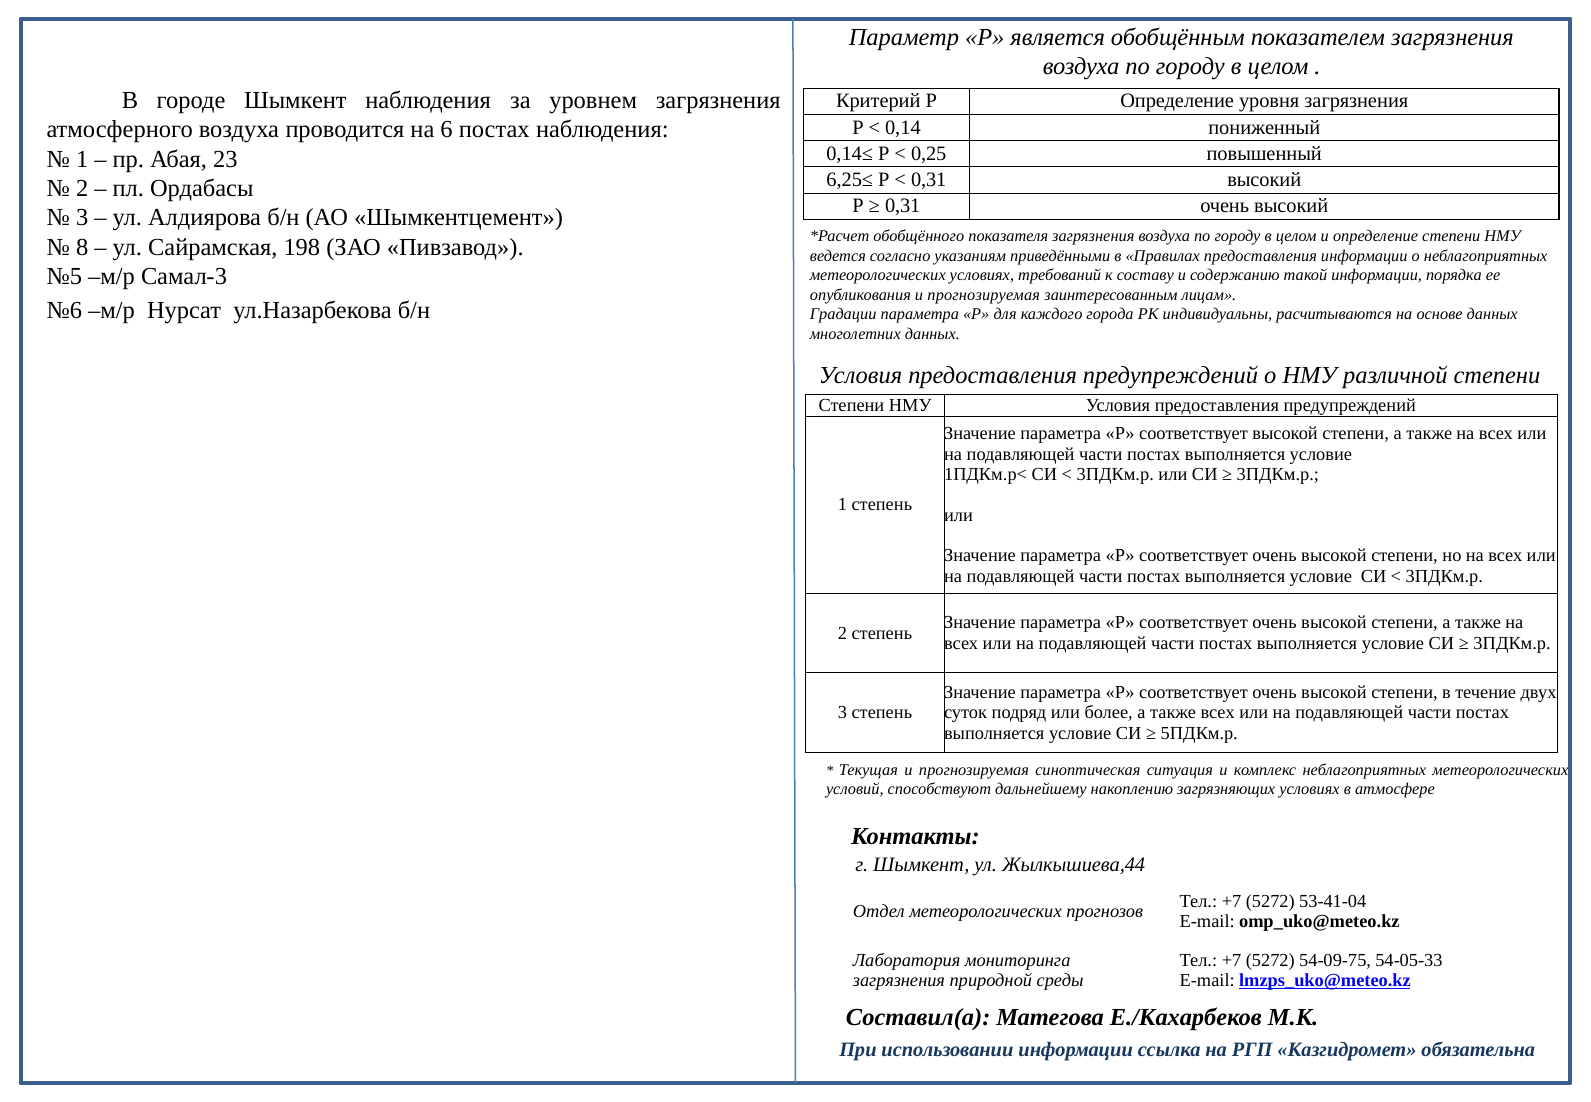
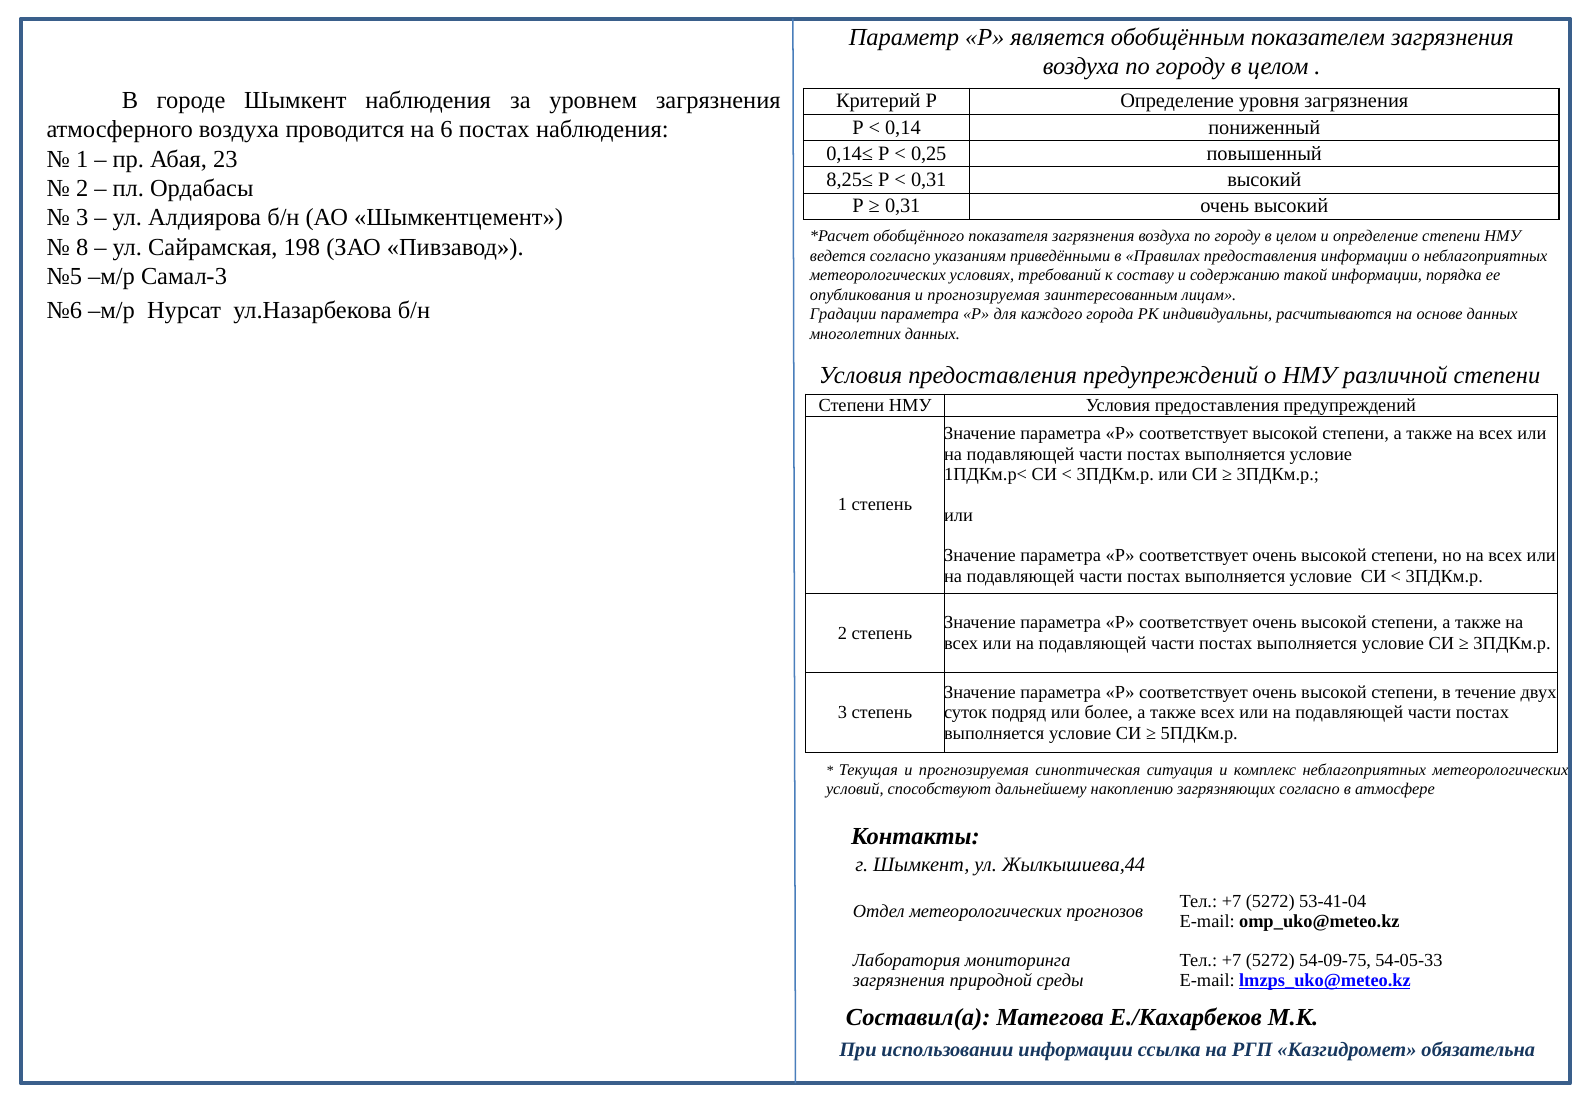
6,25≤: 6,25≤ -> 8,25≤
загрязняющих условиях: условиях -> согласно
